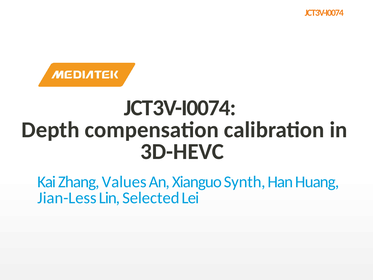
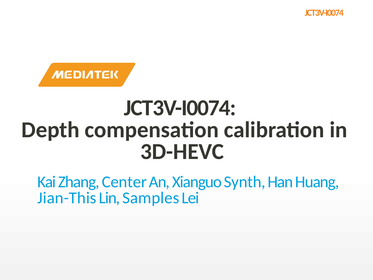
Values: Values -> Center
Jian-Less: Jian-Less -> Jian-This
Selected: Selected -> Samples
